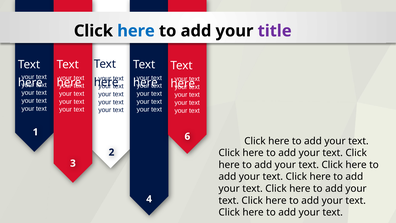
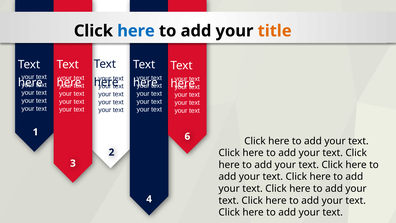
title colour: purple -> orange
